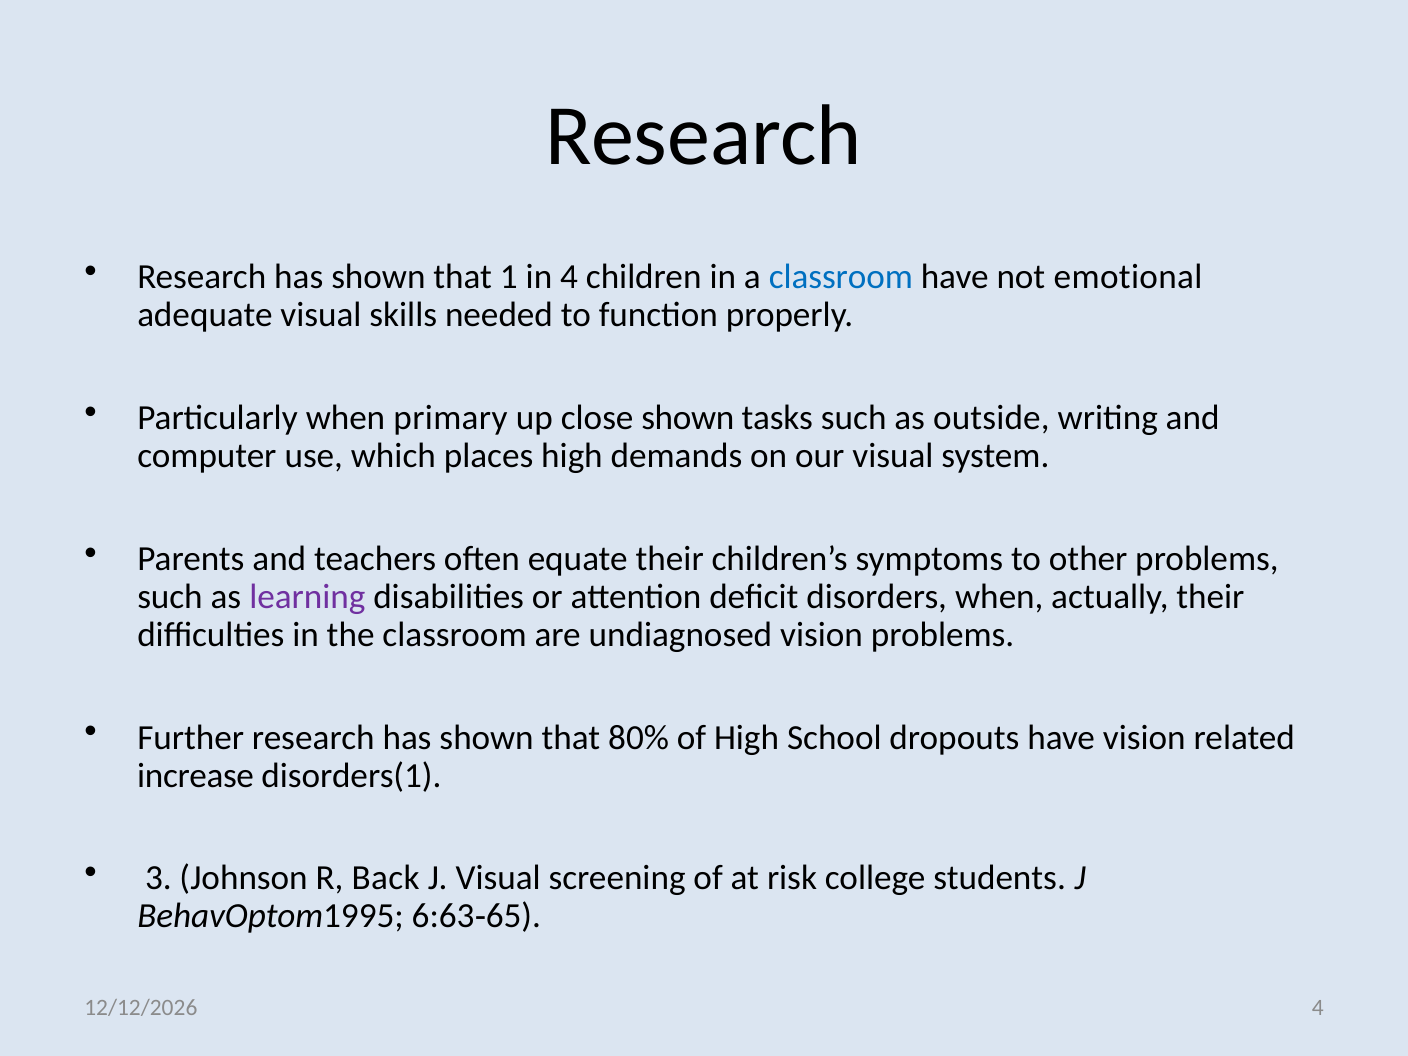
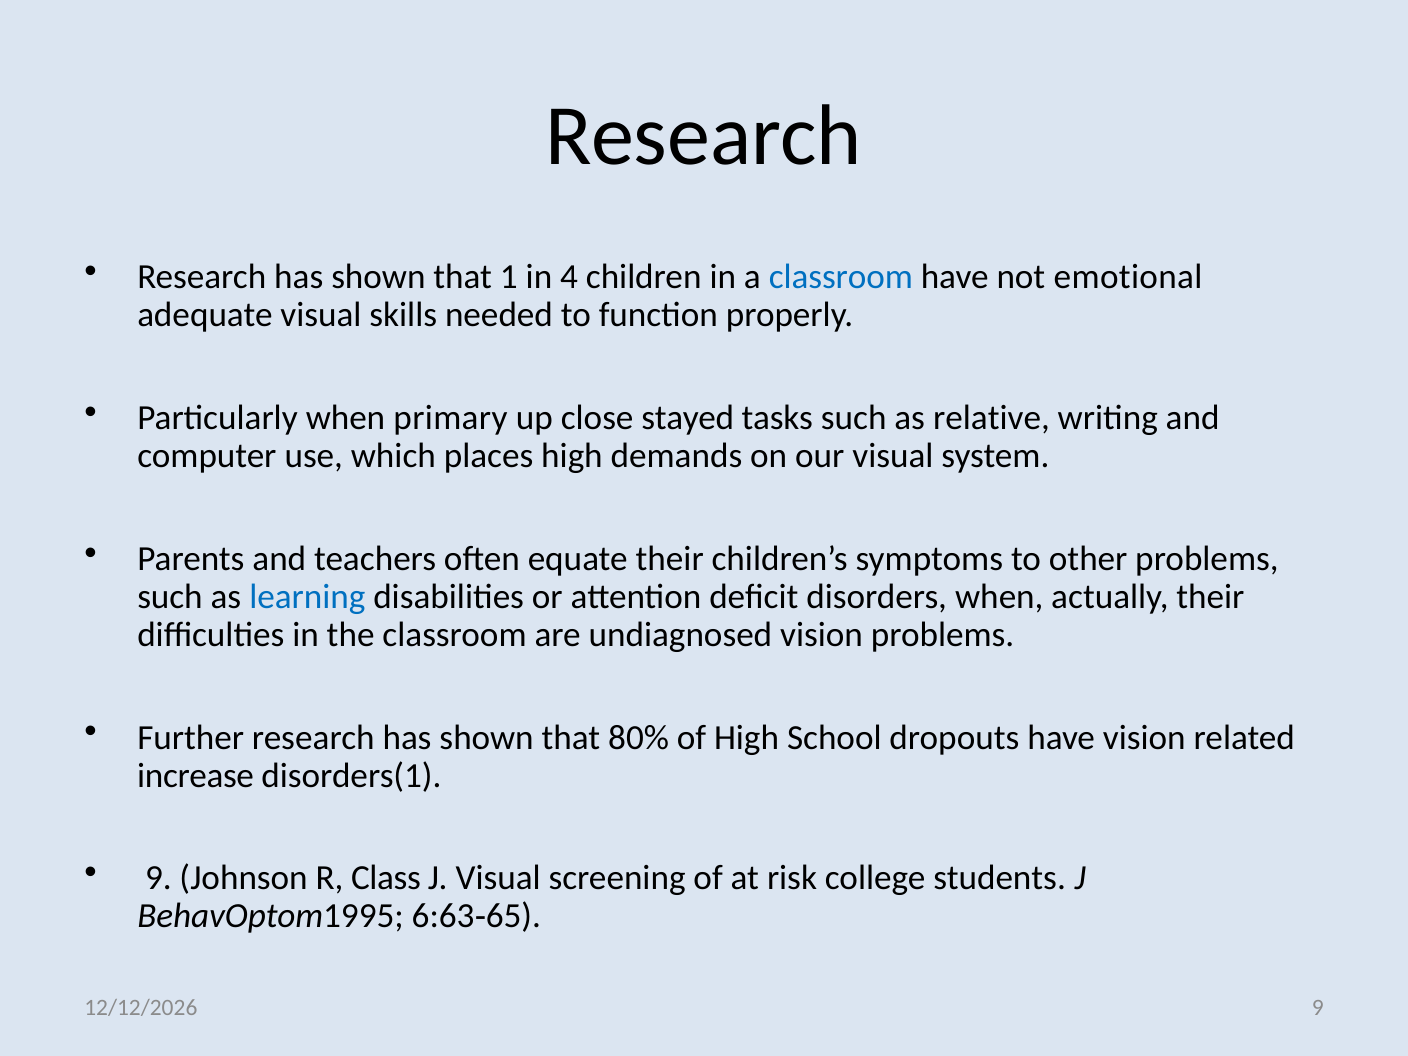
close shown: shown -> stayed
outside: outside -> relative
learning colour: purple -> blue
3 at (158, 878): 3 -> 9
Back: Back -> Class
4 at (1318, 1008): 4 -> 9
